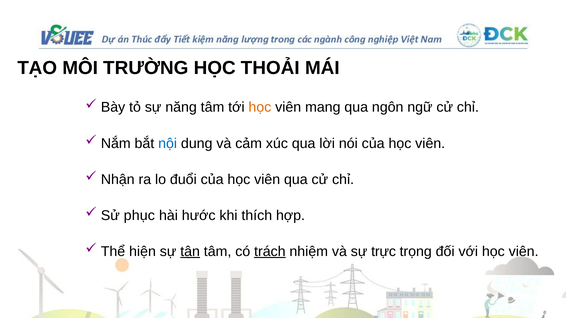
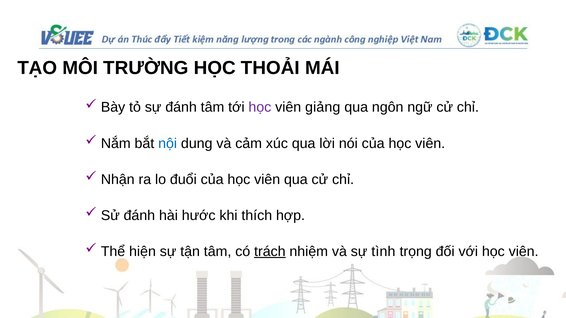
sự năng: năng -> đánh
học at (260, 107) colour: orange -> purple
mang: mang -> giảng
Sử phục: phục -> đánh
tận underline: present -> none
trực: trực -> tình
